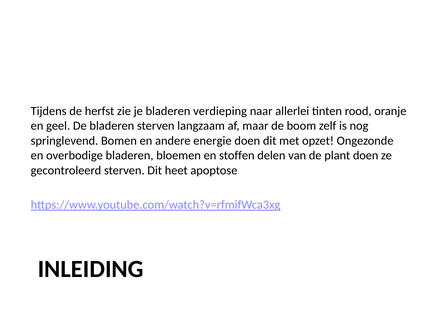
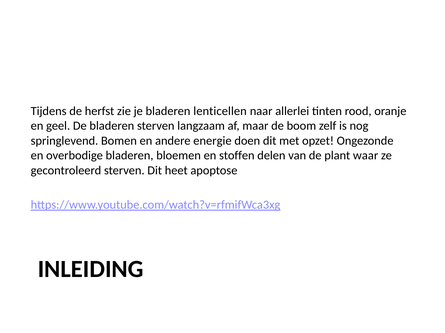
verdieping: verdieping -> lenticellen
plant doen: doen -> waar
